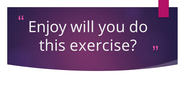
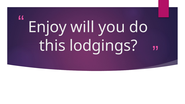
exercise: exercise -> lodgings
